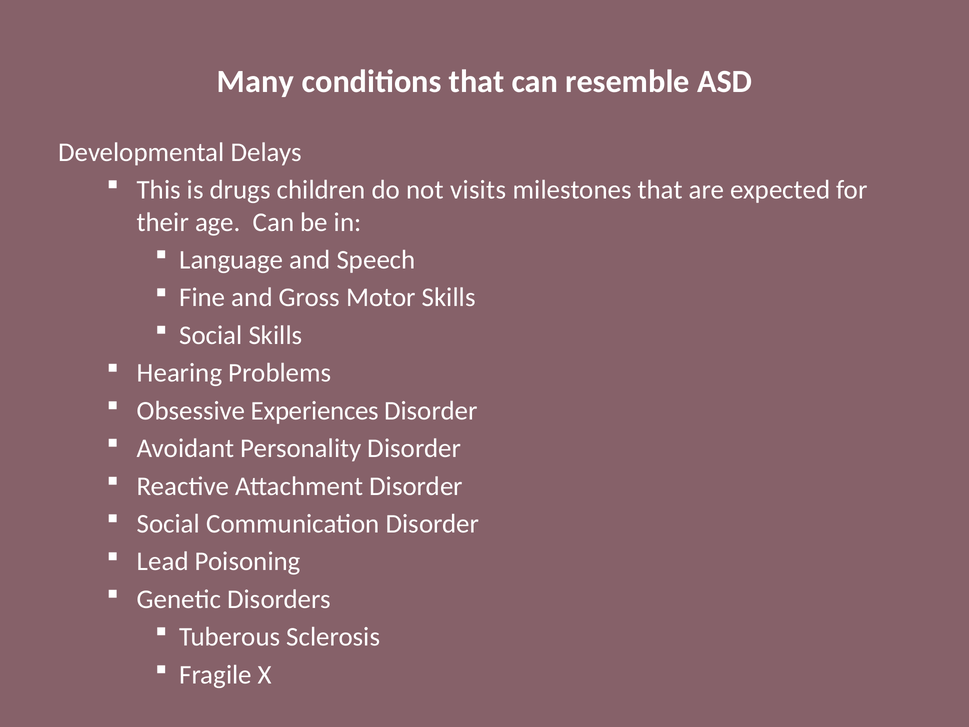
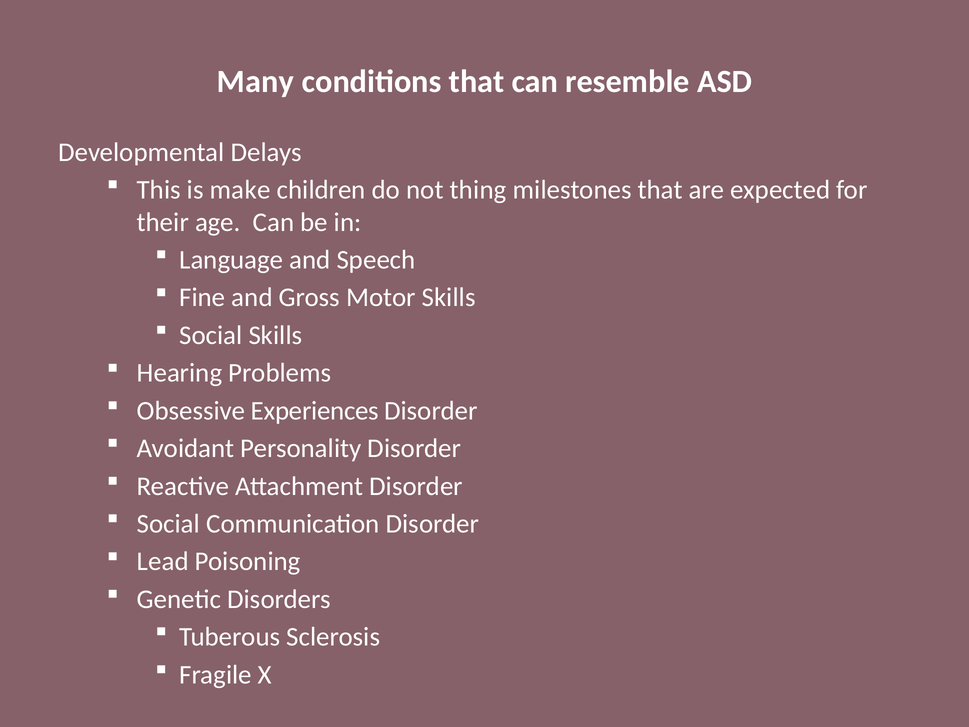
drugs: drugs -> make
visits: visits -> thing
